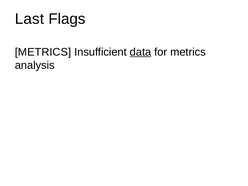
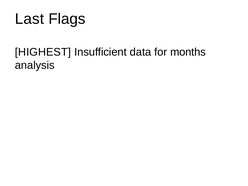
METRICS at (43, 52): METRICS -> HIGHEST
data underline: present -> none
for metrics: metrics -> months
